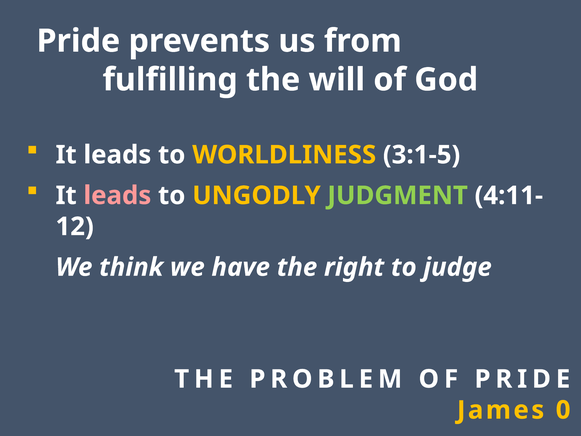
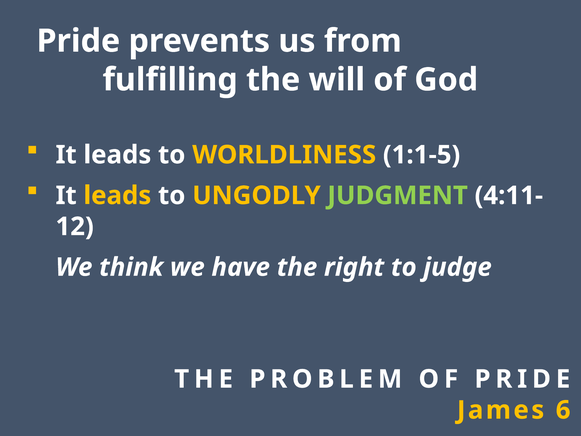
3:1-5: 3:1-5 -> 1:1-5
leads at (117, 195) colour: pink -> yellow
0: 0 -> 6
